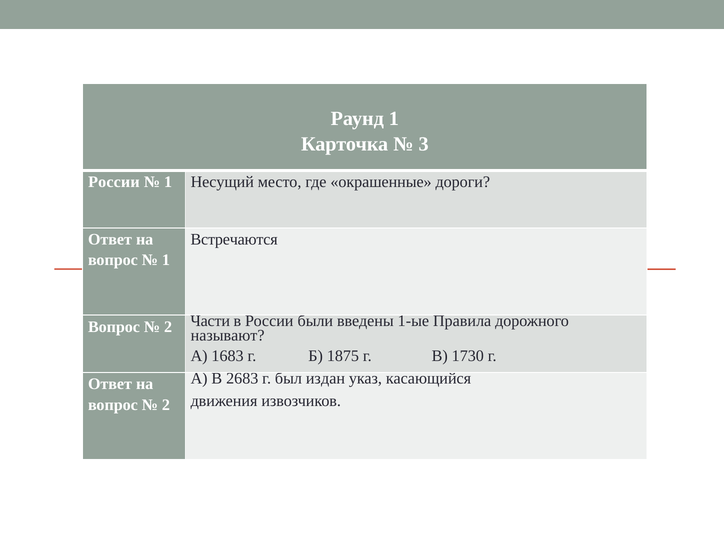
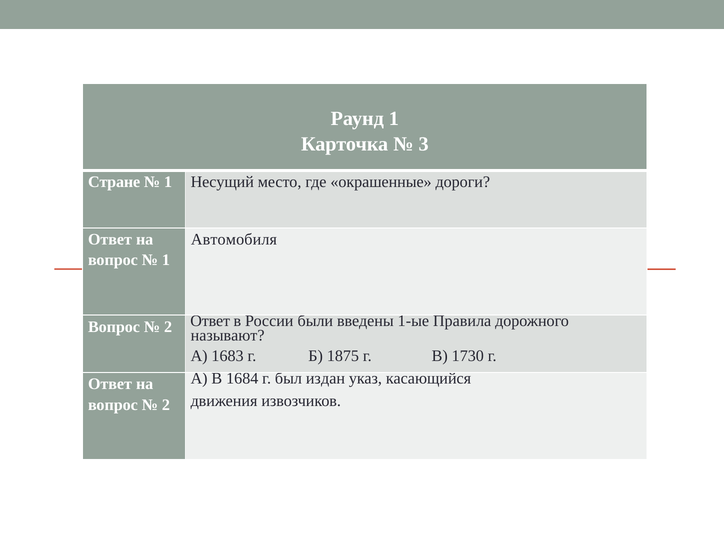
России at (114, 182): России -> Стране
Встречаются: Встречаются -> Автомобиля
2 Части: Части -> Ответ
2683: 2683 -> 1684
